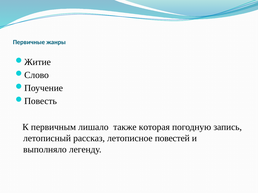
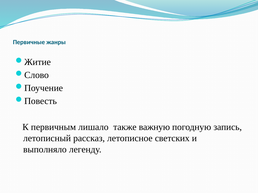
которая: которая -> важную
повестей: повестей -> светских
